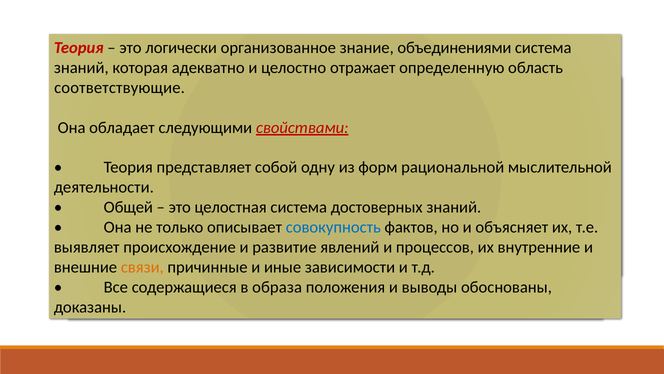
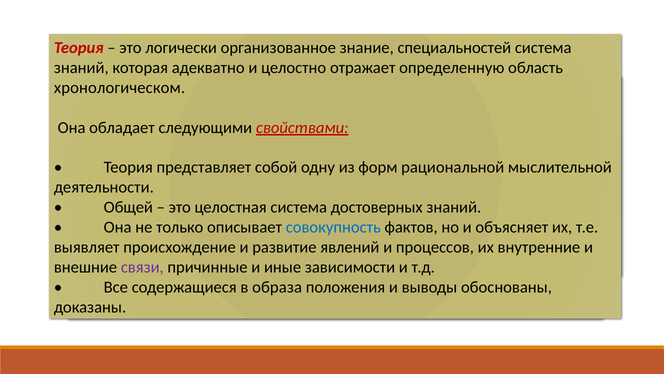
объединениями: объединениями -> специальностей
соответствующие: соответствующие -> хронологическом
связи colour: orange -> purple
